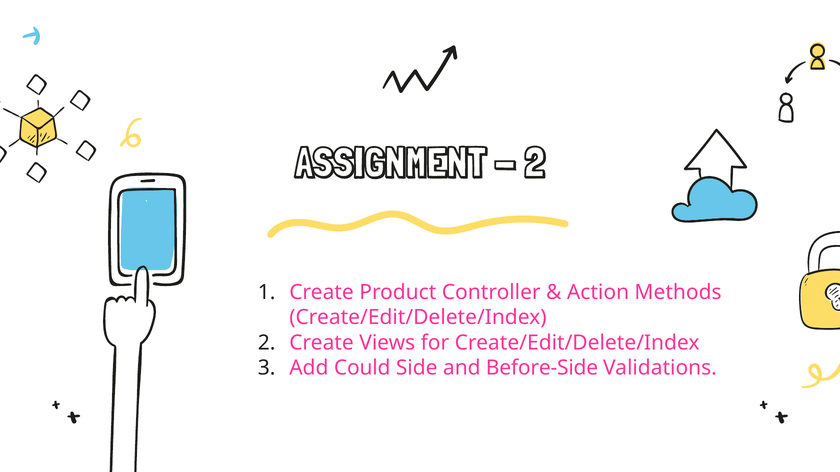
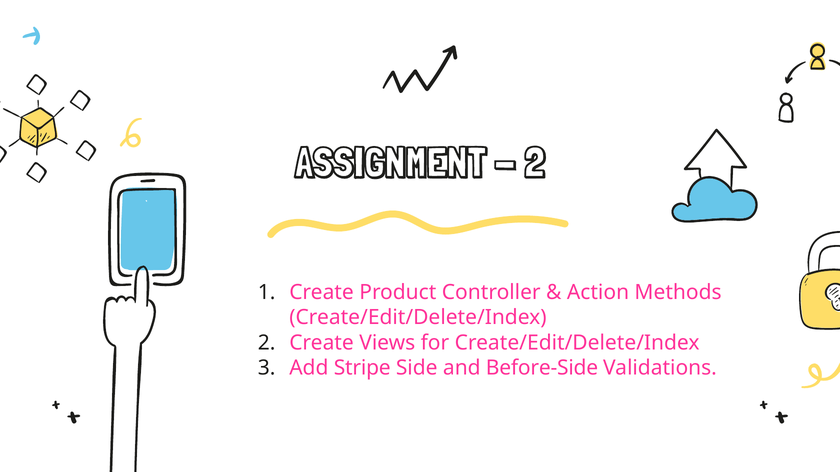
Could: Could -> Stripe
